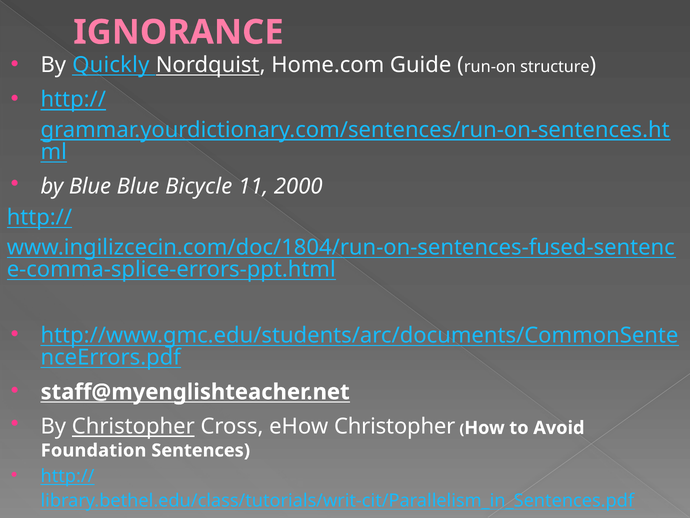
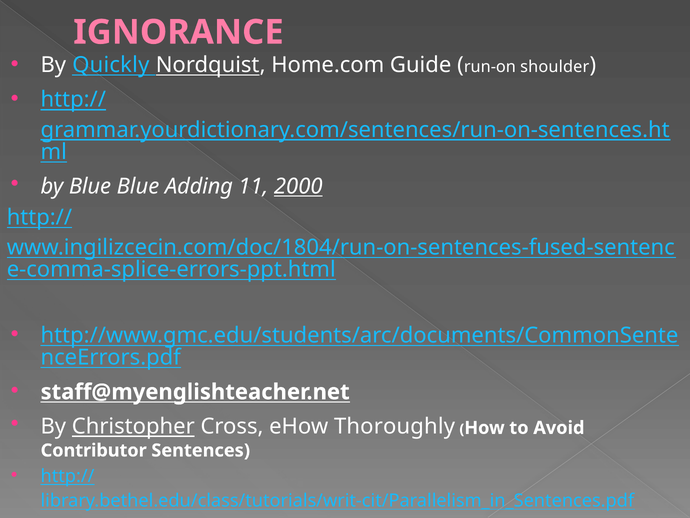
structure: structure -> shoulder
Bicycle: Bicycle -> Adding
2000 underline: none -> present
eHow Christopher: Christopher -> Thoroughly
Foundation: Foundation -> Contributor
